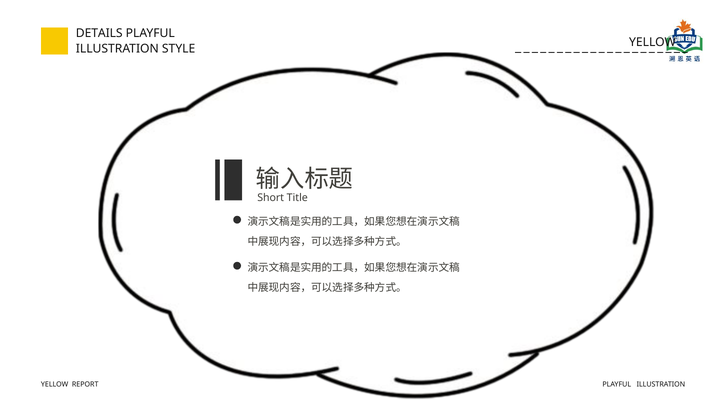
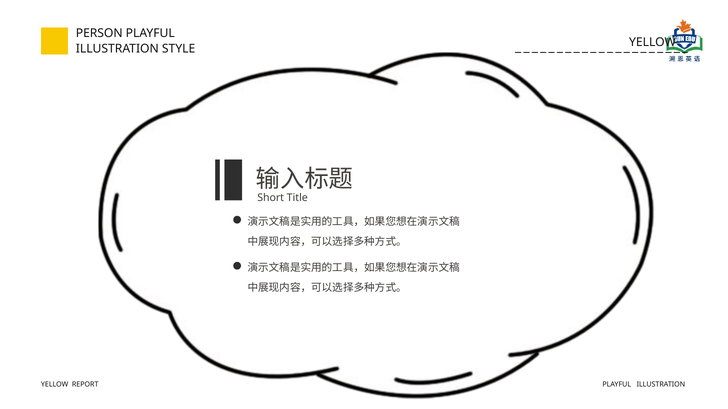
DETAILS: DETAILS -> PERSON
